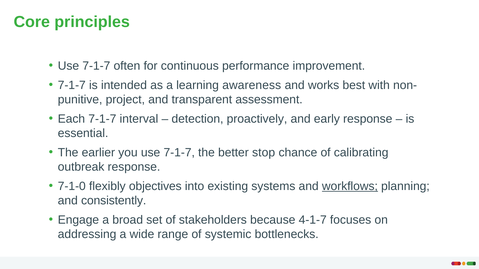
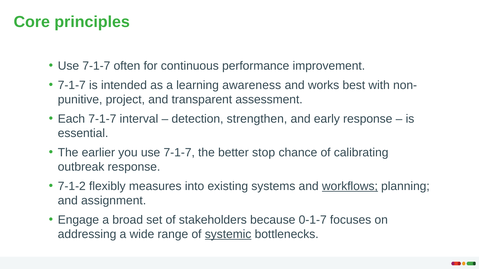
proactively: proactively -> strengthen
7-1-0: 7-1-0 -> 7-1-2
objectives: objectives -> measures
consistently: consistently -> assignment
4-1-7: 4-1-7 -> 0-1-7
systemic underline: none -> present
